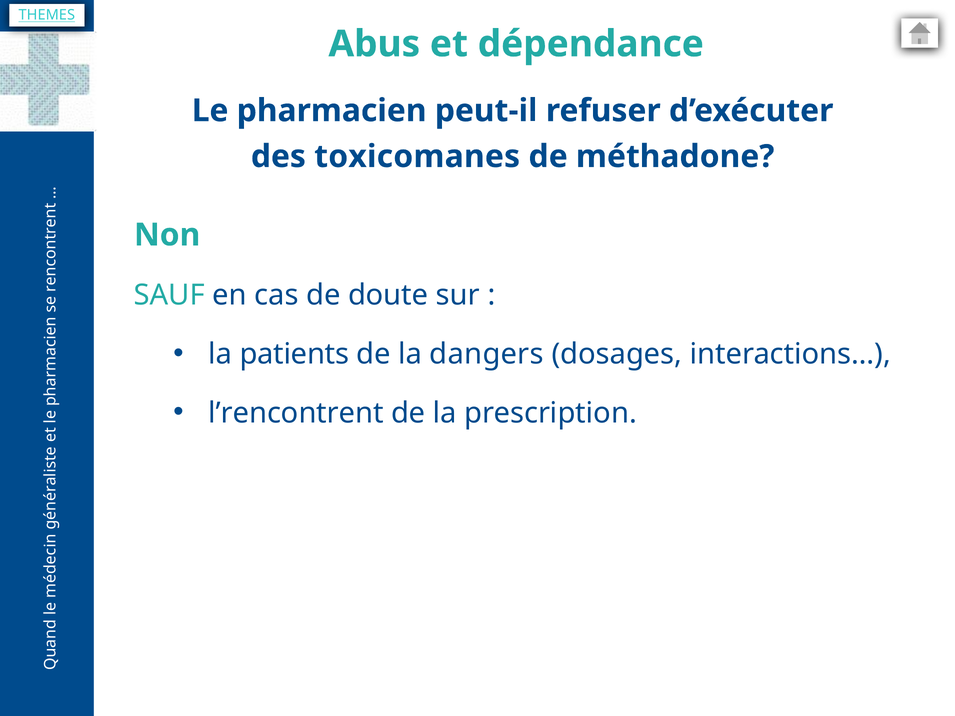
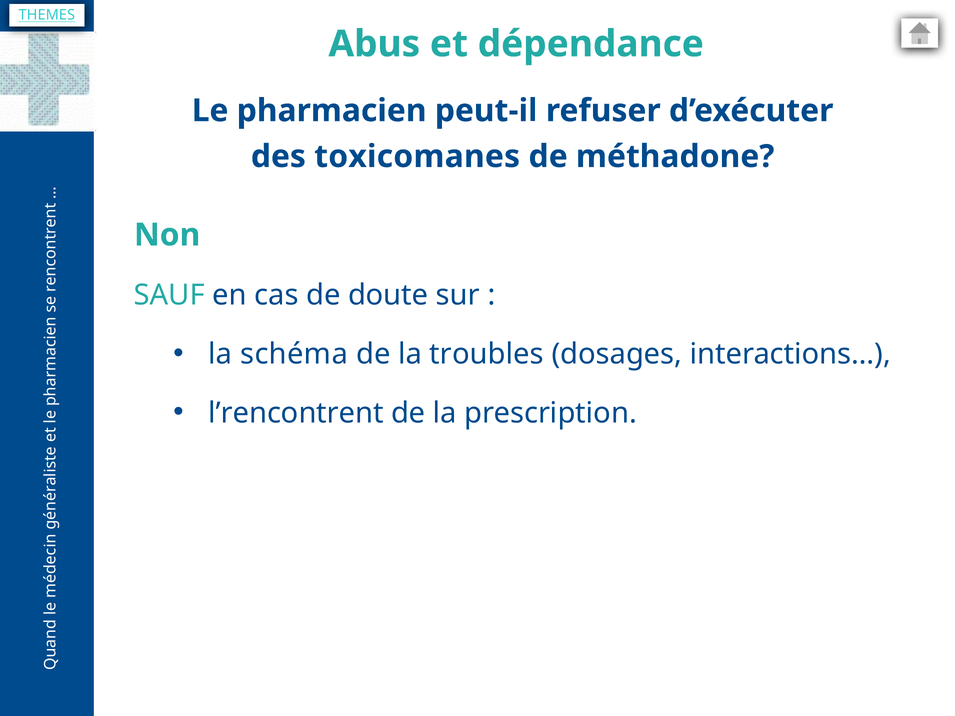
patients: patients -> schéma
dangers: dangers -> troubles
